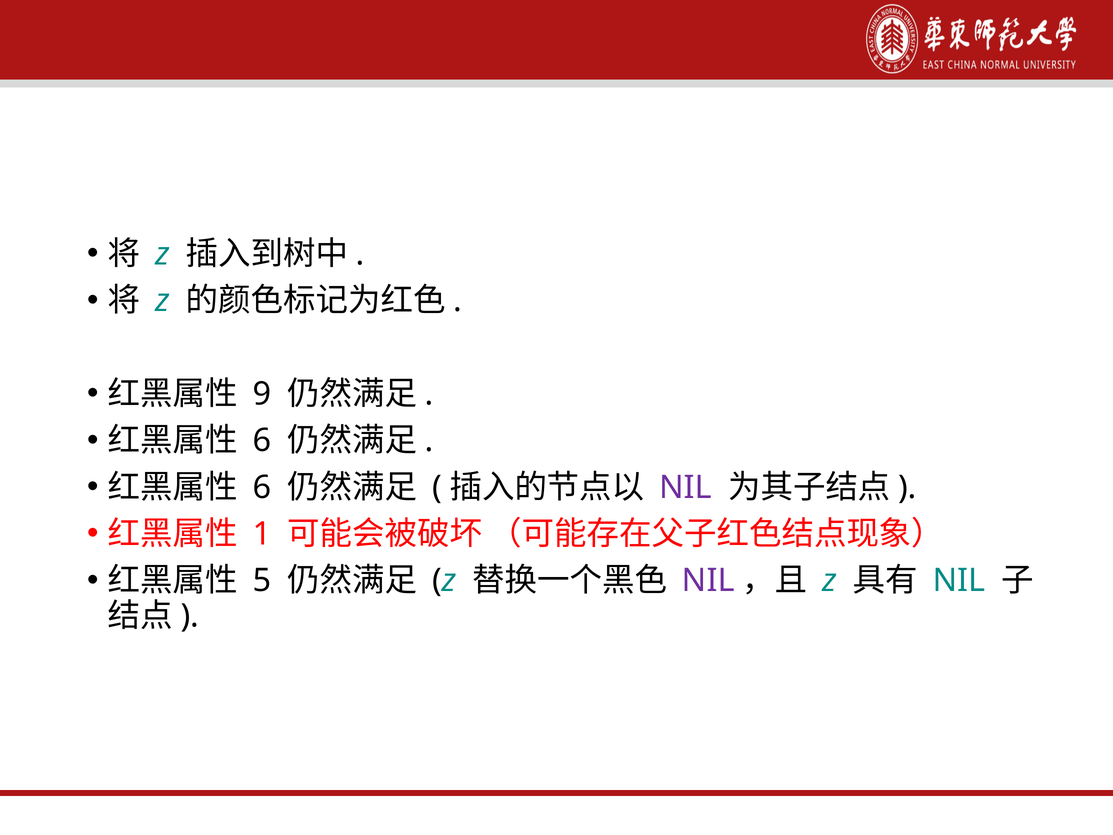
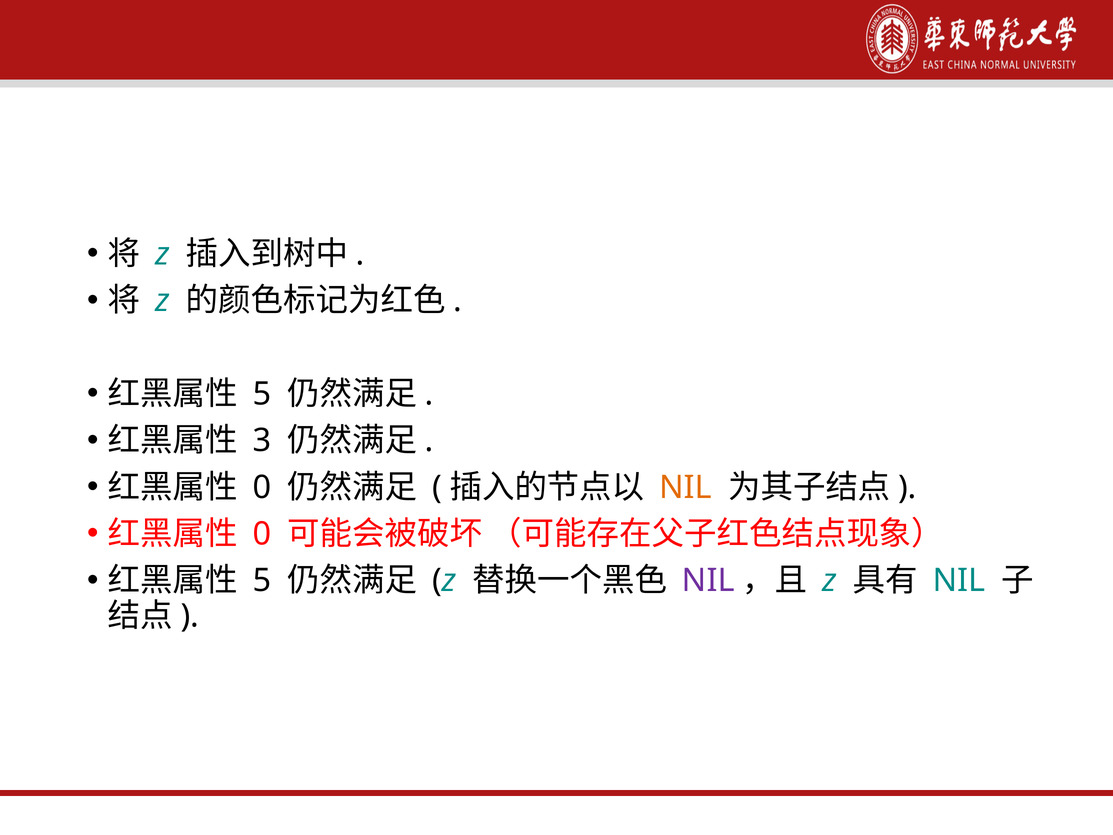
9 at (262, 394): 9 -> 5
6 at (262, 441): 6 -> 3
6 at (262, 487): 6 -> 0
NIL at (686, 487) colour: purple -> orange
1 at (262, 534): 1 -> 0
